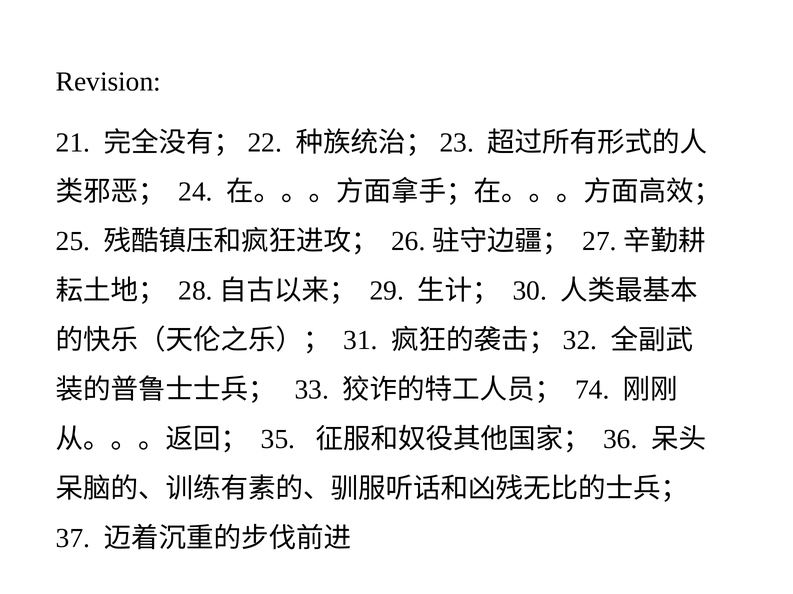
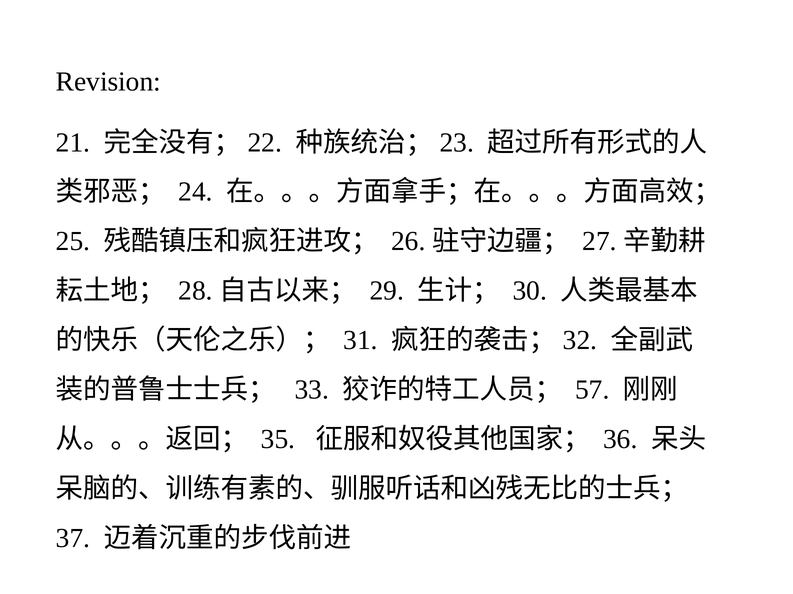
74: 74 -> 57
